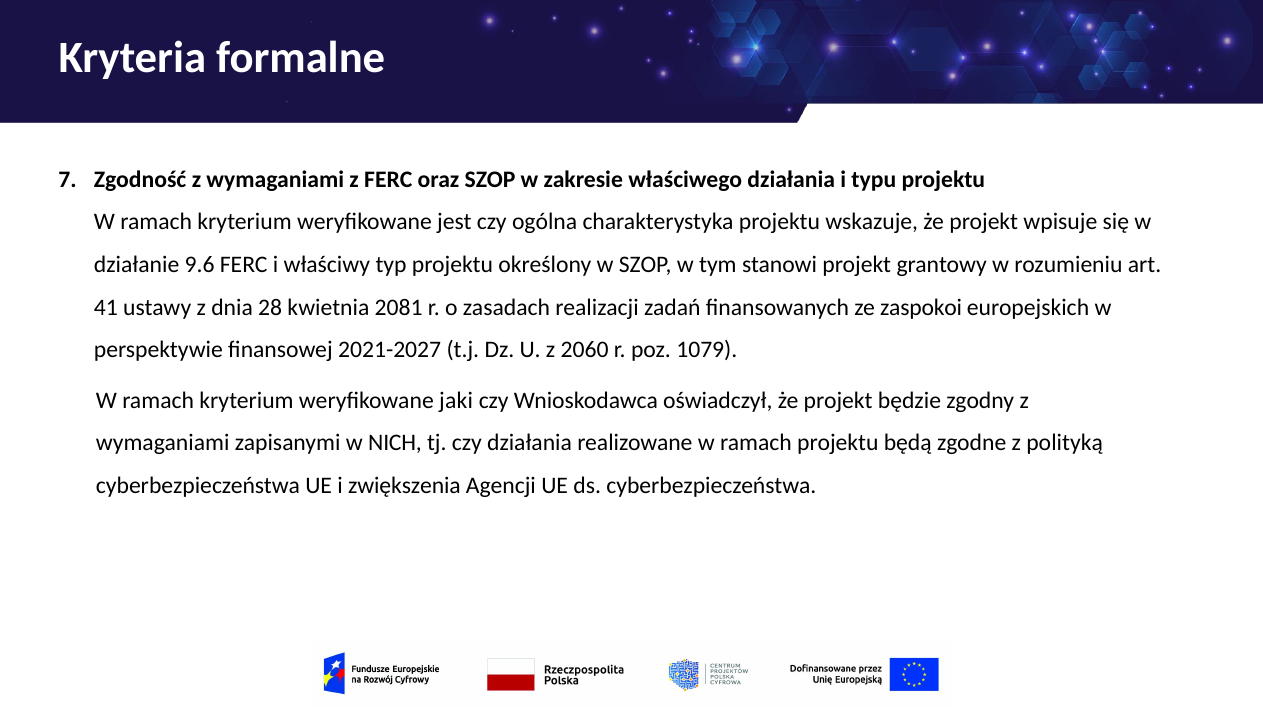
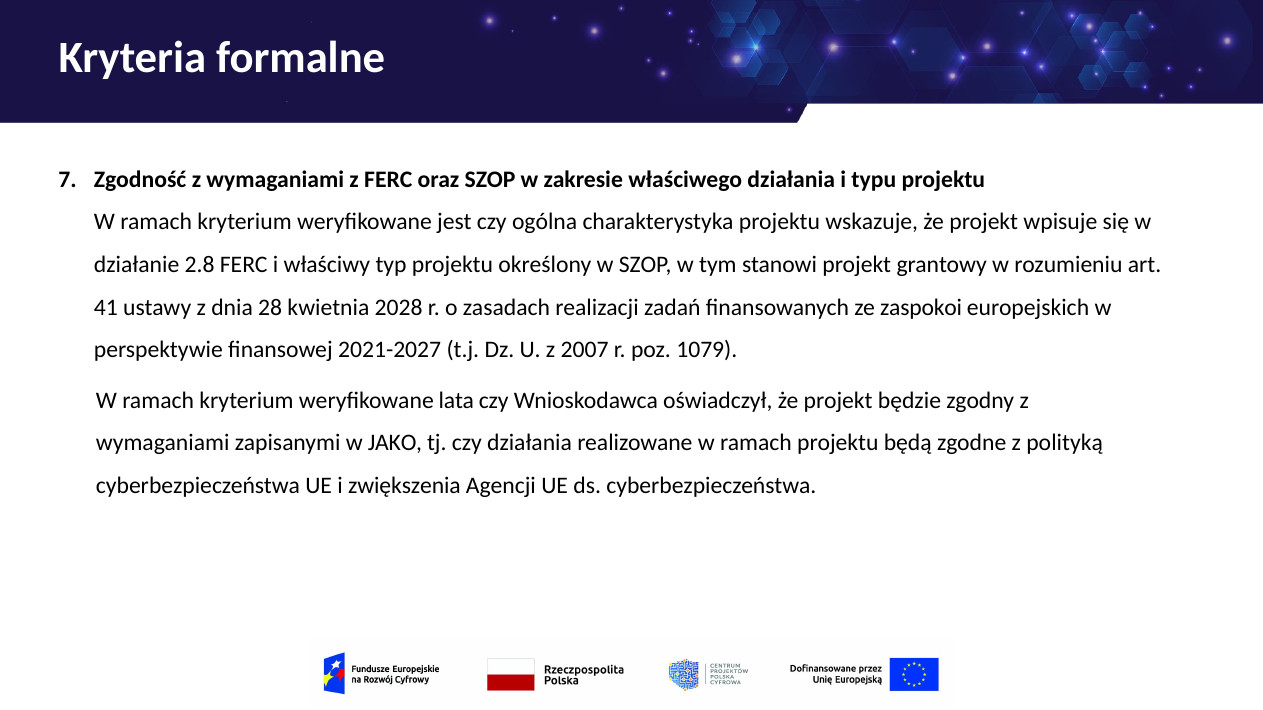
9.6: 9.6 -> 2.8
2081: 2081 -> 2028
2060: 2060 -> 2007
jaki: jaki -> lata
NICH: NICH -> JAKO
